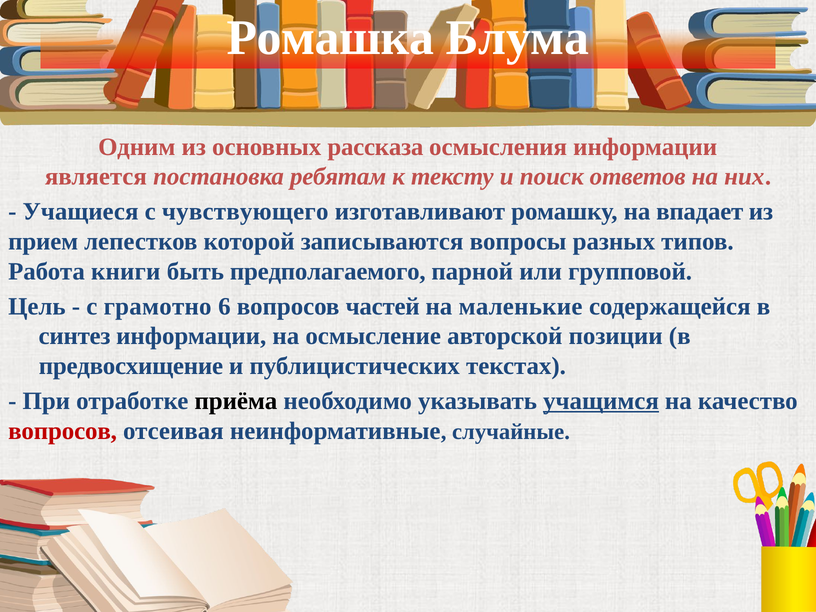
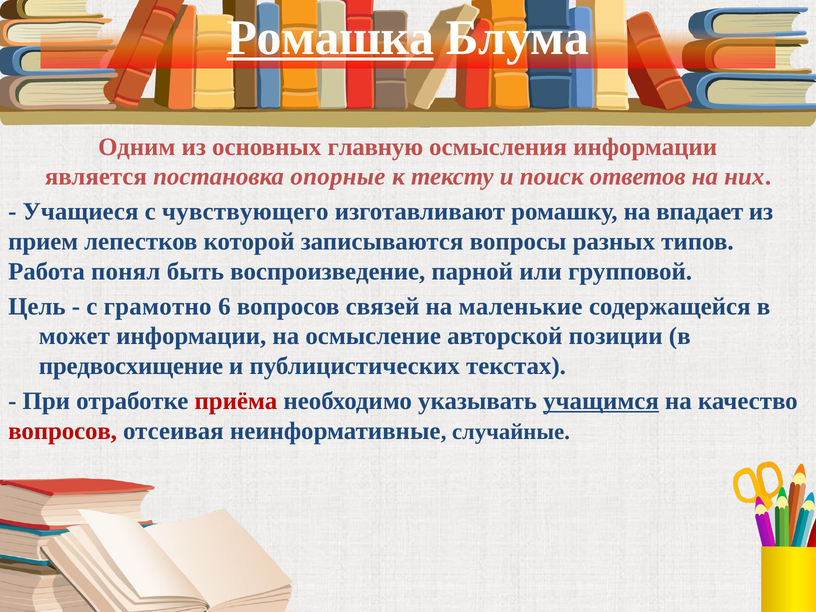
Ромашка underline: none -> present
рассказа: рассказа -> главную
ребятам: ребятам -> опорные
книги: книги -> понял
предполагаемого: предполагаемого -> воспроизведение
частей: частей -> связей
синтез: синтез -> может
приёма colour: black -> red
